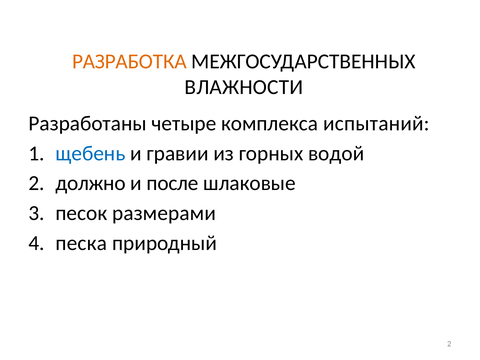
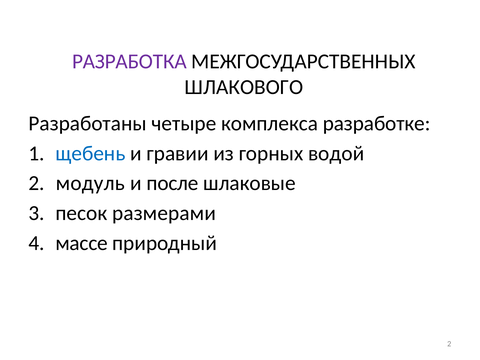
РАЗРАБОТКА colour: orange -> purple
ВЛАЖНОСТИ: ВЛАЖНОСТИ -> ШЛАКОВОГО
испытаний: испытаний -> разработке
должно: должно -> модуль
песка: песка -> массе
